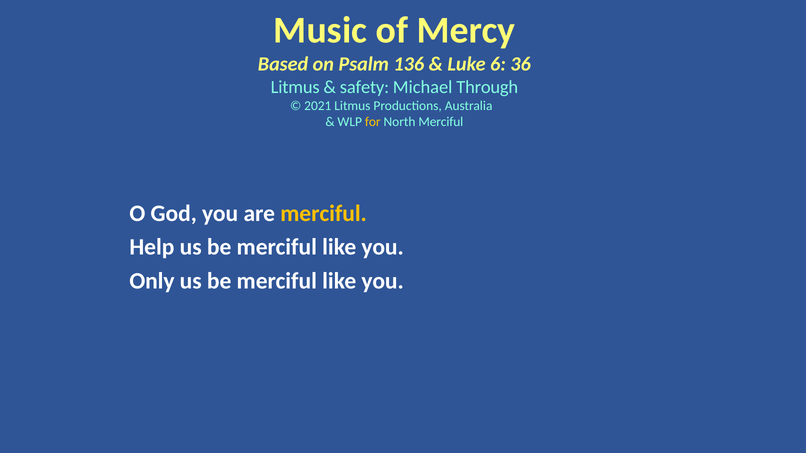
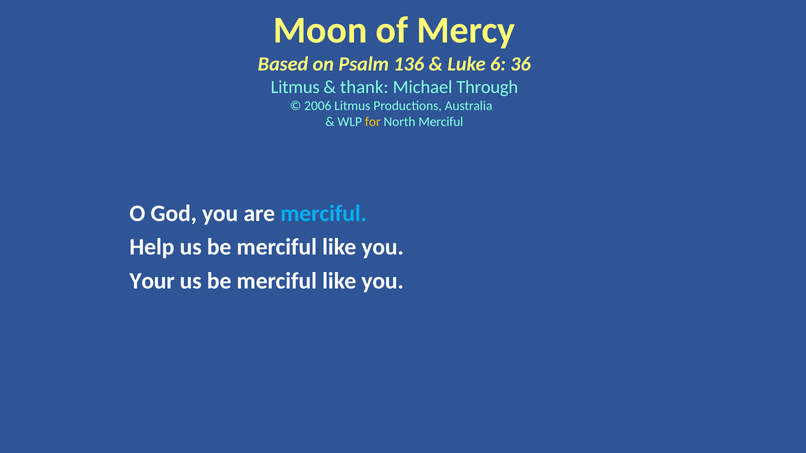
Music: Music -> Moon
safety: safety -> thank
2021: 2021 -> 2006
merciful at (324, 214) colour: yellow -> light blue
Only: Only -> Your
